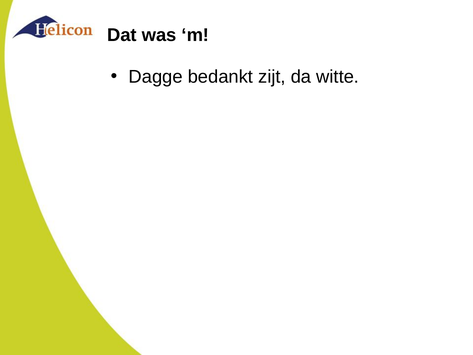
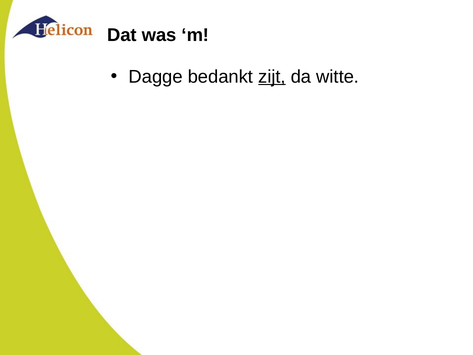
zijt underline: none -> present
